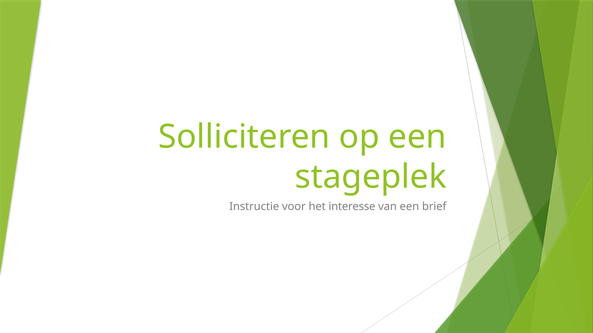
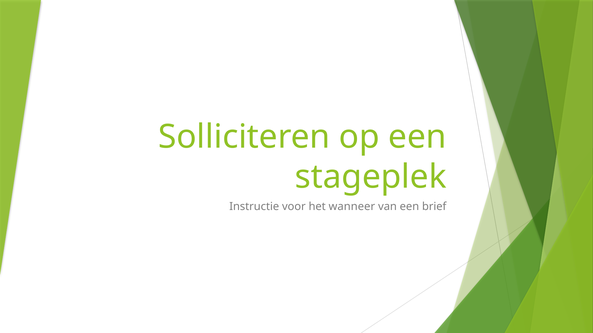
interesse: interesse -> wanneer
